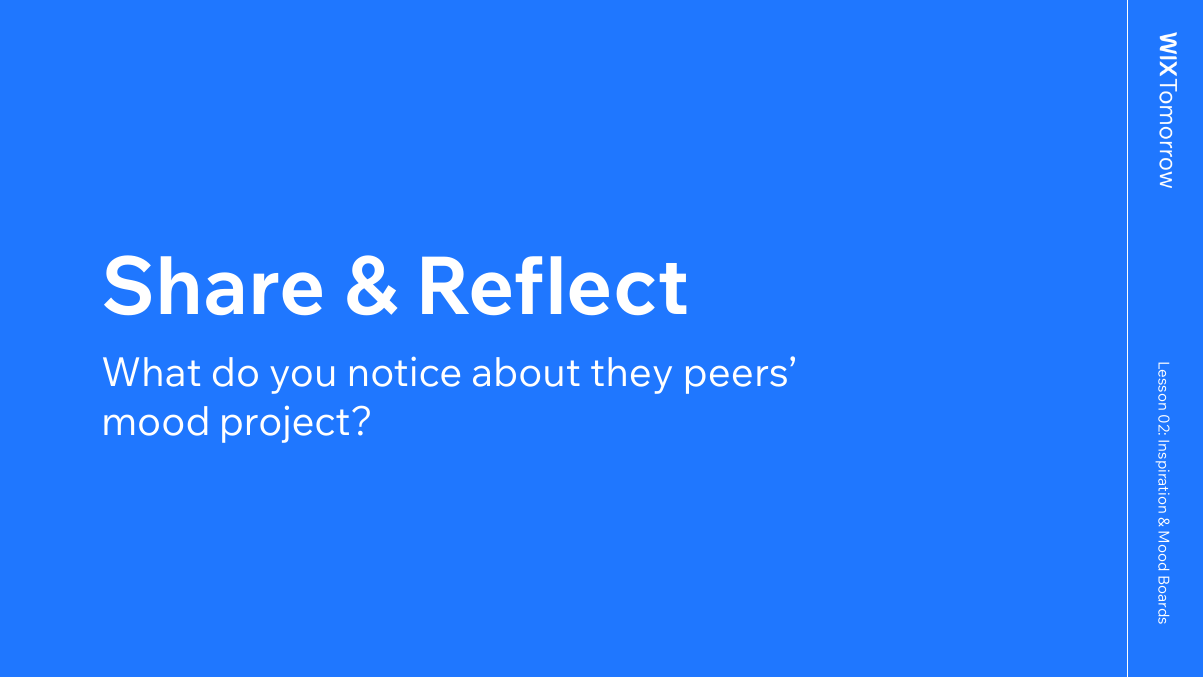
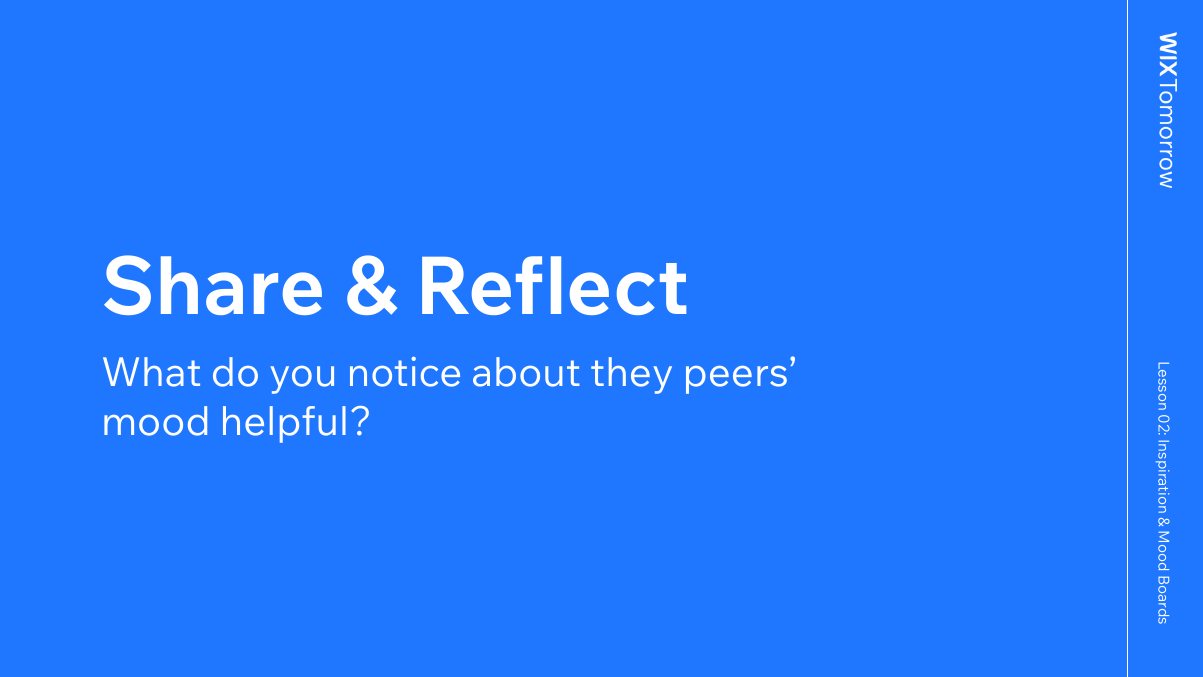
project: project -> helpful
